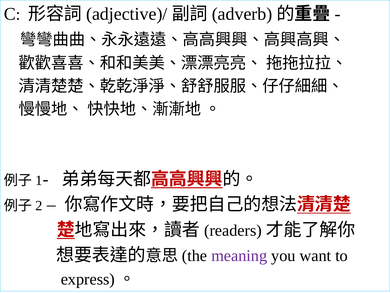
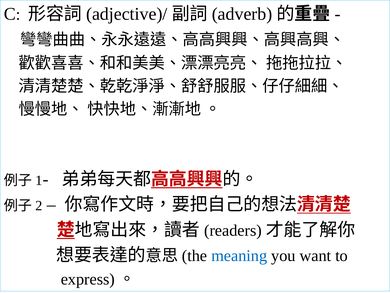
meaning colour: purple -> blue
